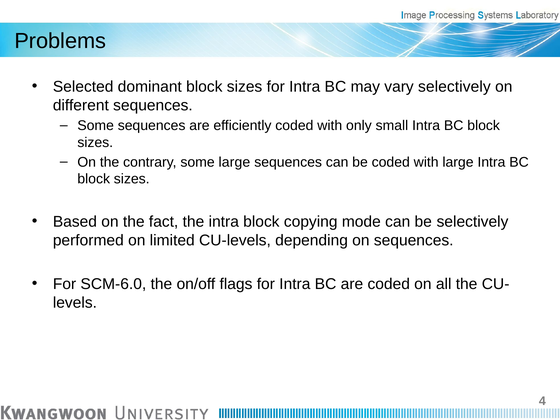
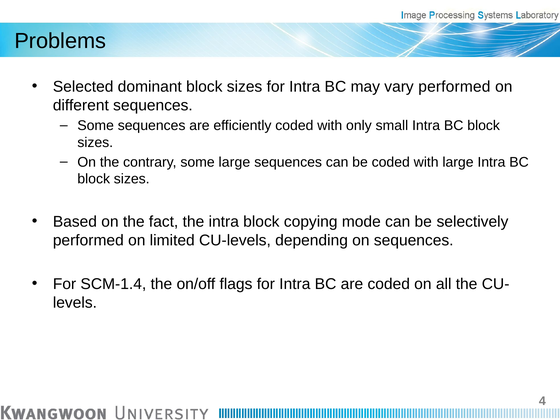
vary selectively: selectively -> performed
SCM-6.0: SCM-6.0 -> SCM-1.4
